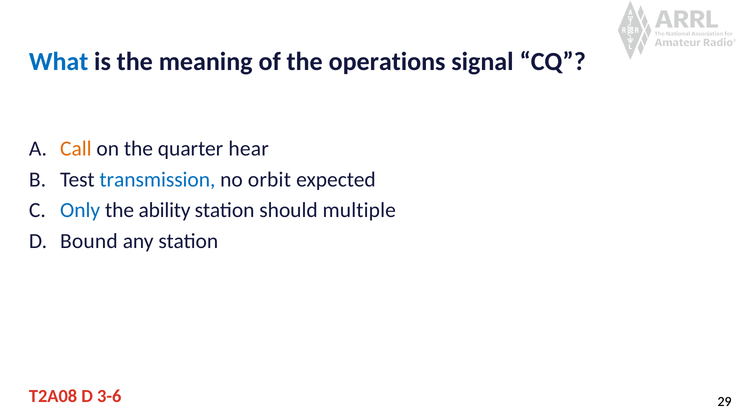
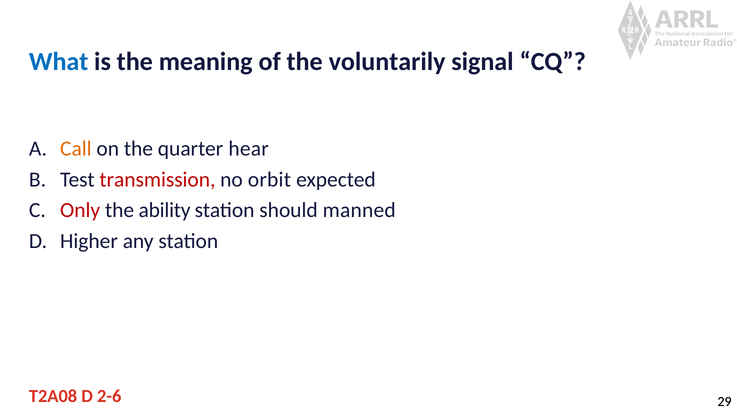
operations: operations -> voluntarily
transmission colour: blue -> red
Only colour: blue -> red
multiple: multiple -> manned
Bound: Bound -> Higher
3-6: 3-6 -> 2-6
